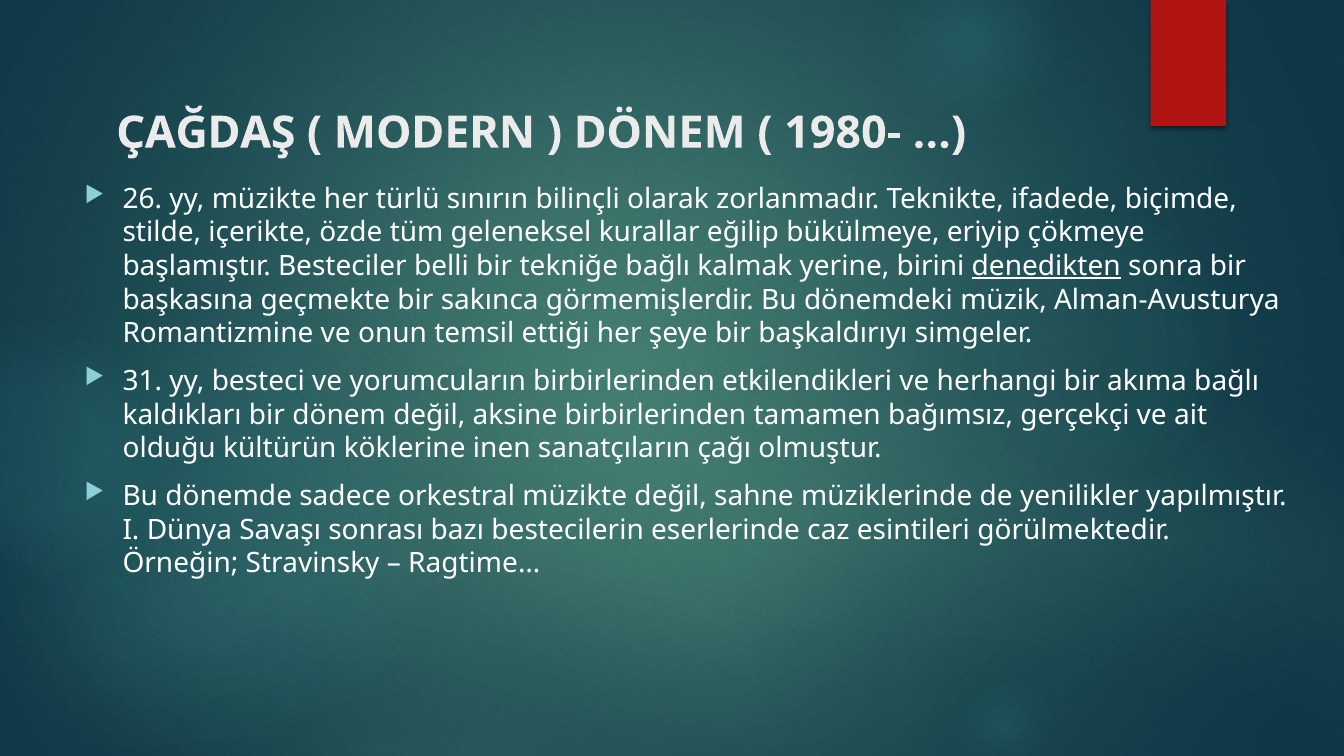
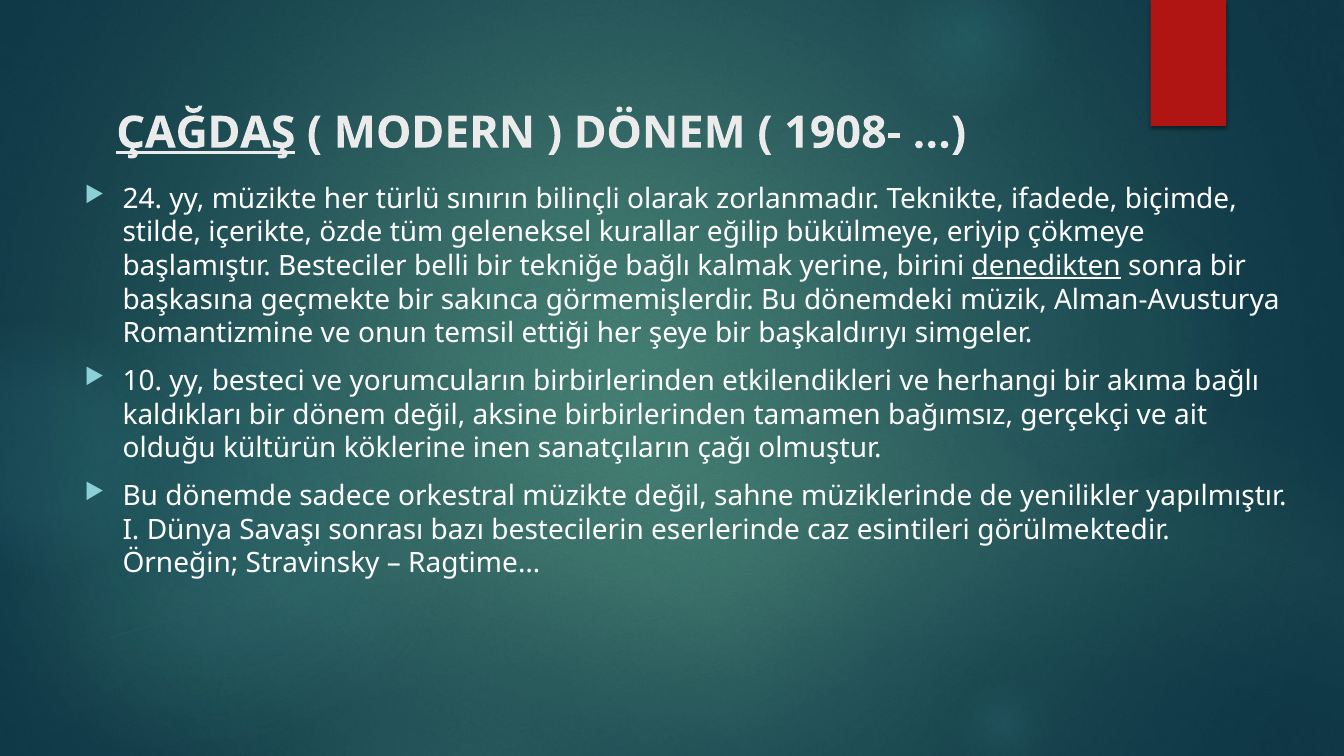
ÇAĞDAŞ underline: none -> present
1980-: 1980- -> 1908-
26: 26 -> 24
31: 31 -> 10
